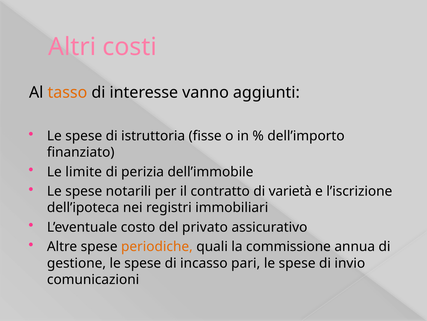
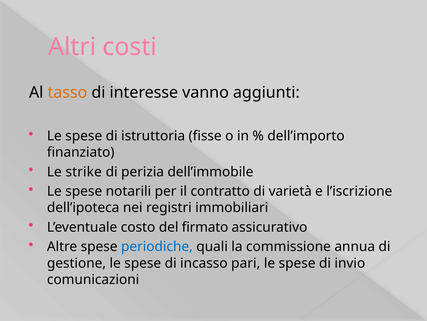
limite: limite -> strike
privato: privato -> firmato
periodiche colour: orange -> blue
